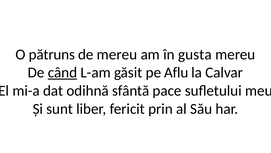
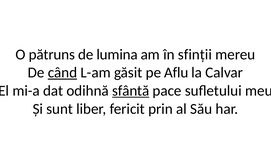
de mereu: mereu -> lumina
gusta: gusta -> sfinții
sfântă underline: none -> present
